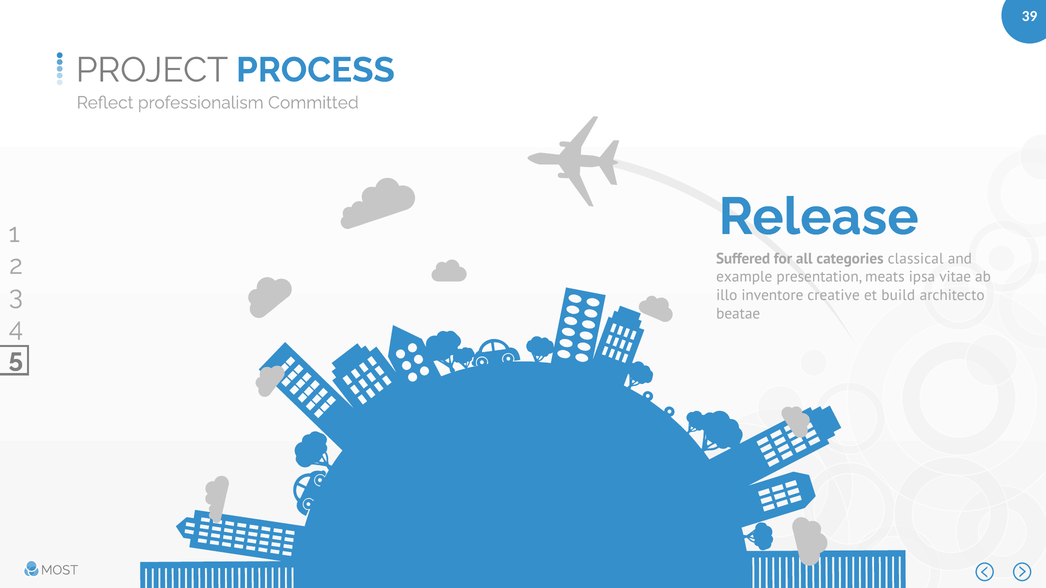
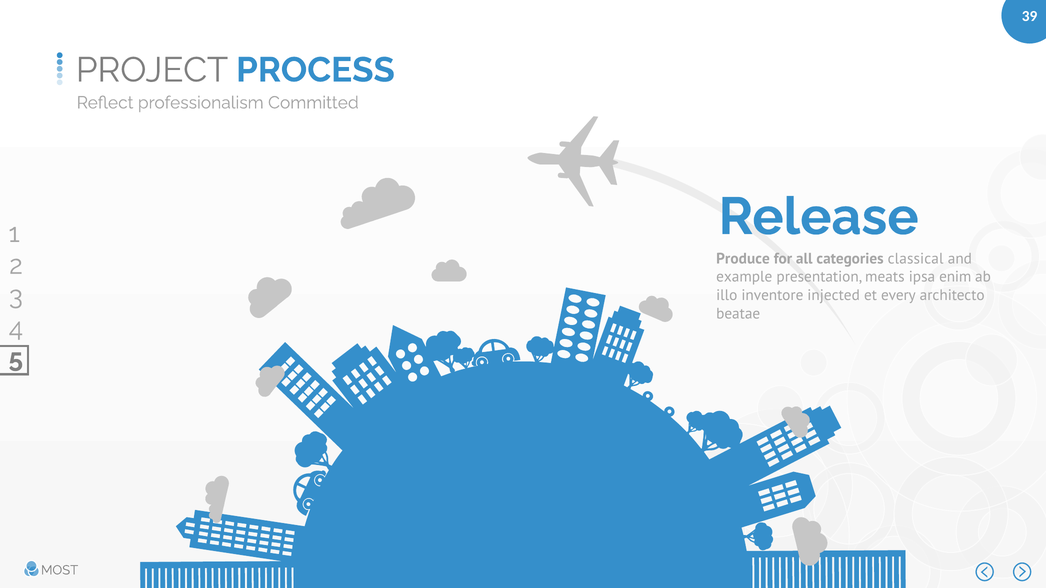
Suffered: Suffered -> Produce
vitae: vitae -> enim
creative: creative -> injected
build: build -> every
